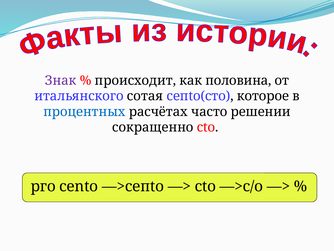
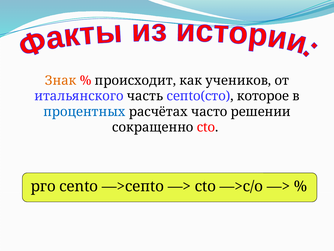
Знак colour: purple -> orange
половина: половина -> учеников
сотая: сотая -> часть
